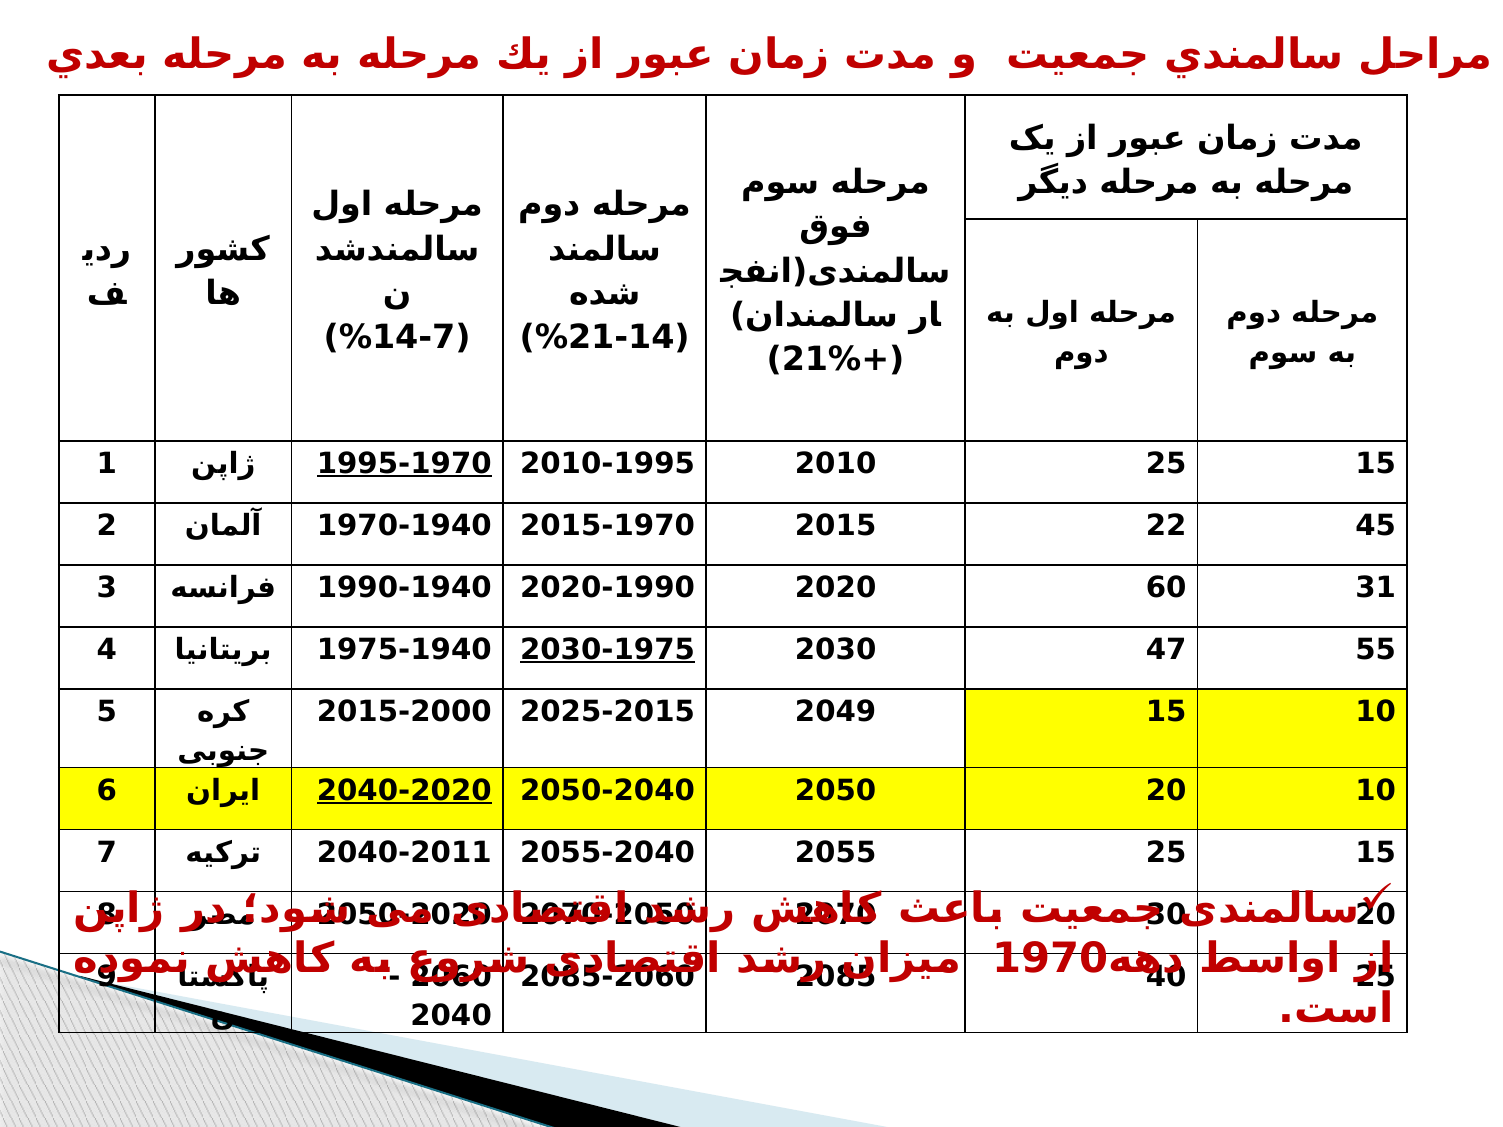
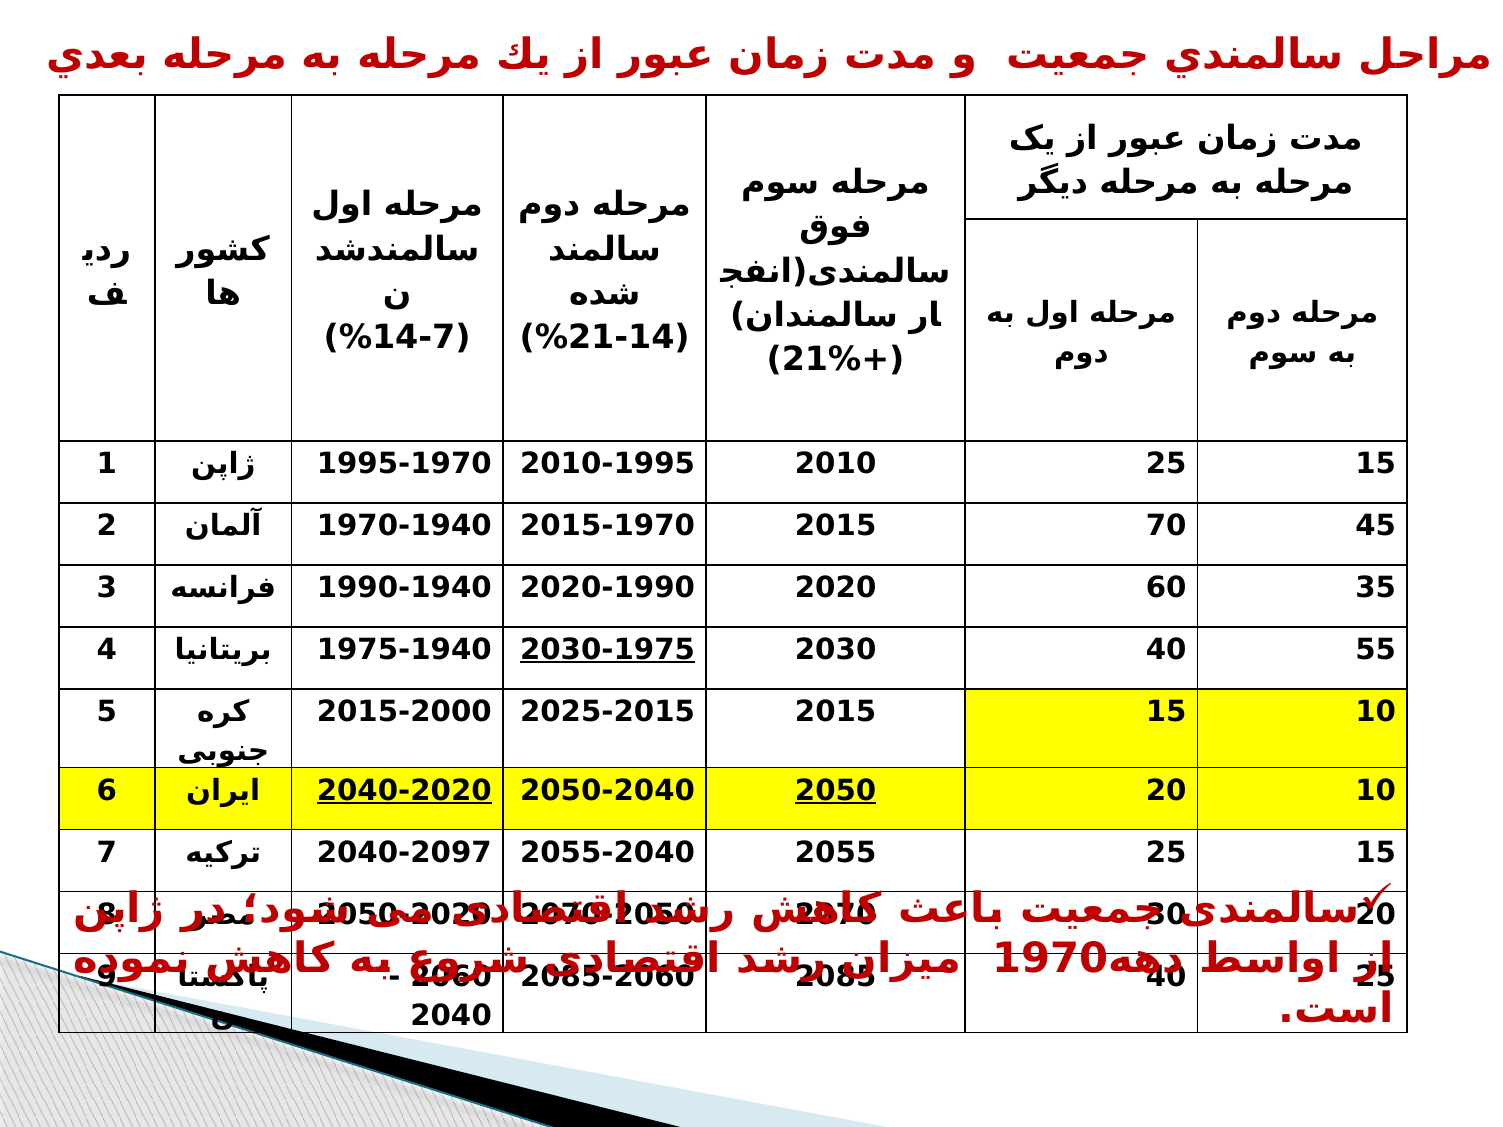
1995-1970 underline: present -> none
22: 22 -> 70
31: 31 -> 35
2030 47: 47 -> 40
2025-2015 2049: 2049 -> 2015
2050 underline: none -> present
2040-2011: 2040-2011 -> 2040-2097
